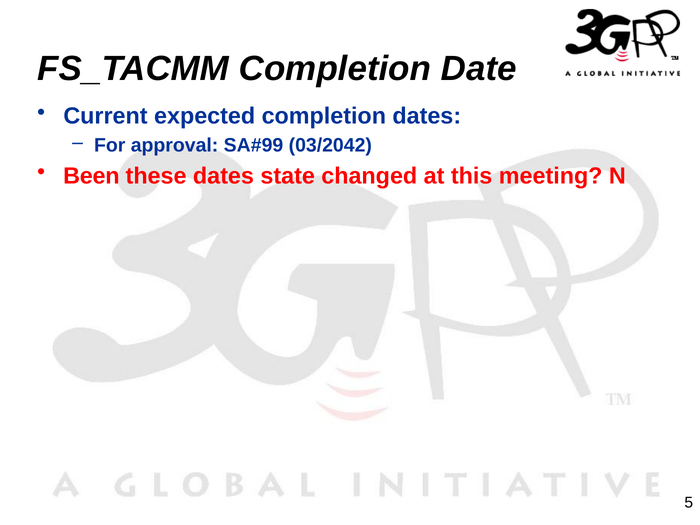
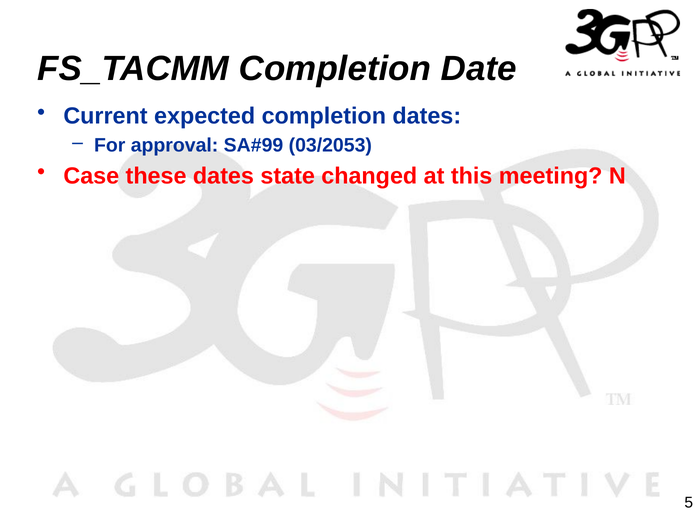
03/2042: 03/2042 -> 03/2053
Been: Been -> Case
